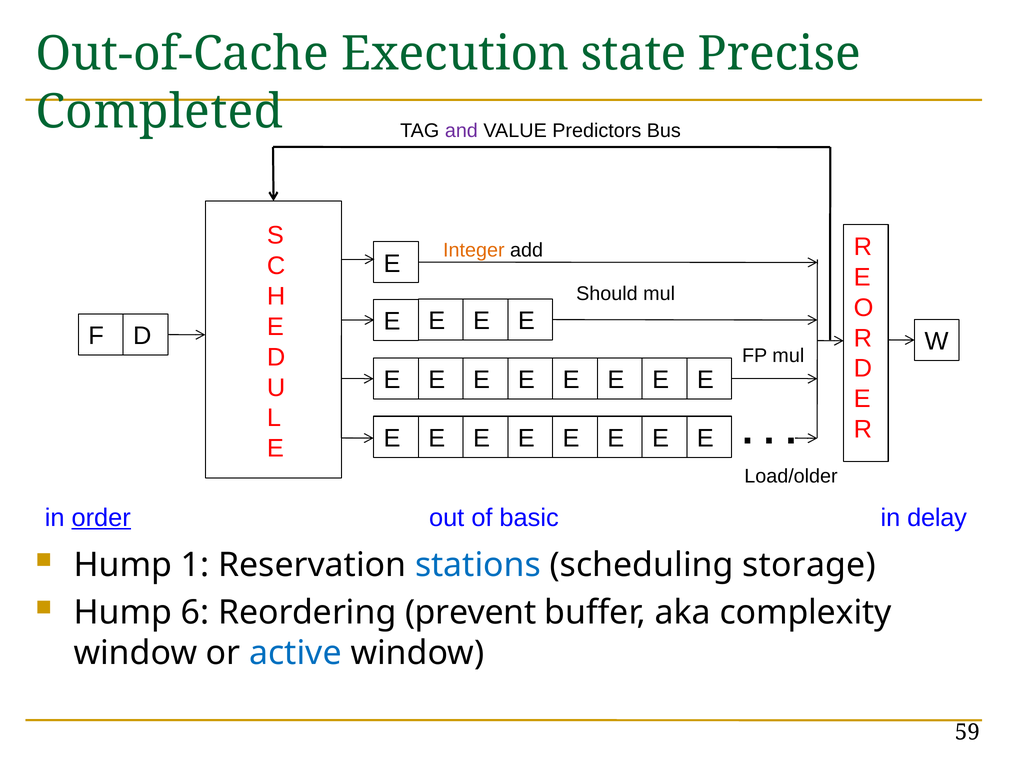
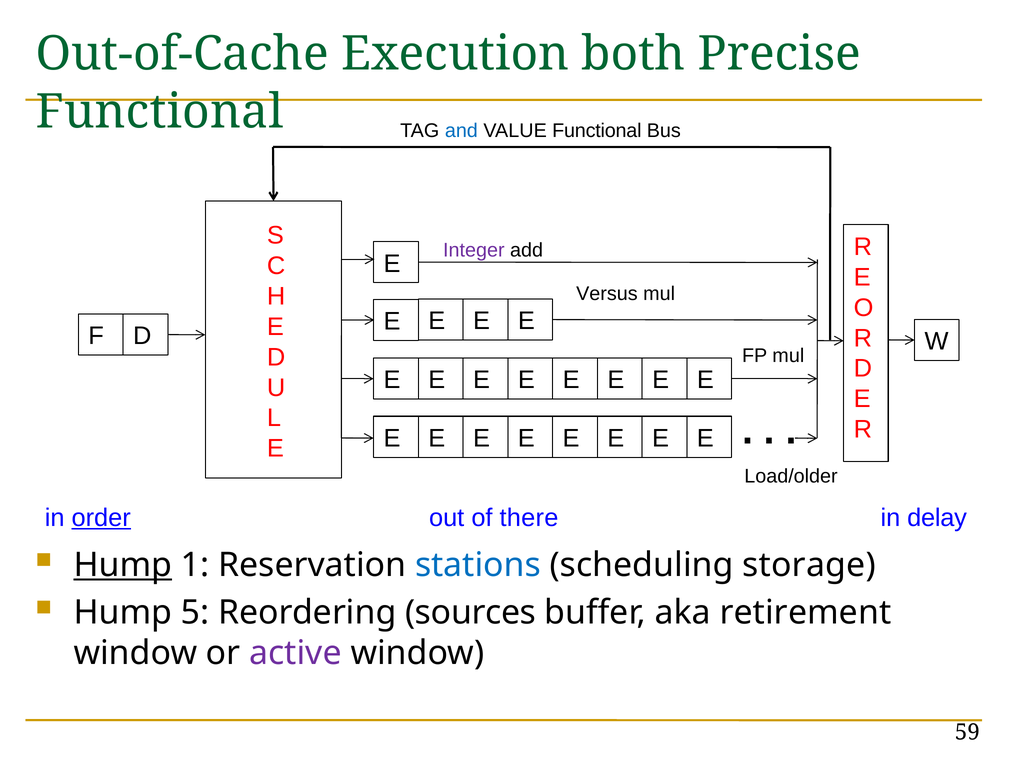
state: state -> both
Completed at (159, 112): Completed -> Functional
and colour: purple -> blue
VALUE Predictors: Predictors -> Functional
Integer colour: orange -> purple
Should: Should -> Versus
basic: basic -> there
Hump at (123, 565) underline: none -> present
6: 6 -> 5
prevent: prevent -> sources
complexity: complexity -> retirement
active colour: blue -> purple
